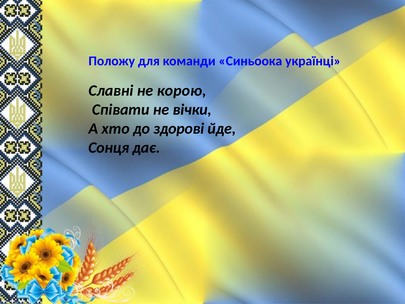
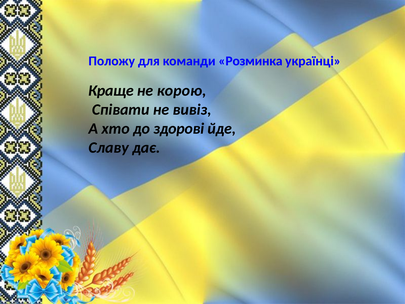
Синьоока: Синьоока -> Розминка
Славні: Славні -> Краще
вічки: вічки -> вивіз
Сонця: Сонця -> Славу
